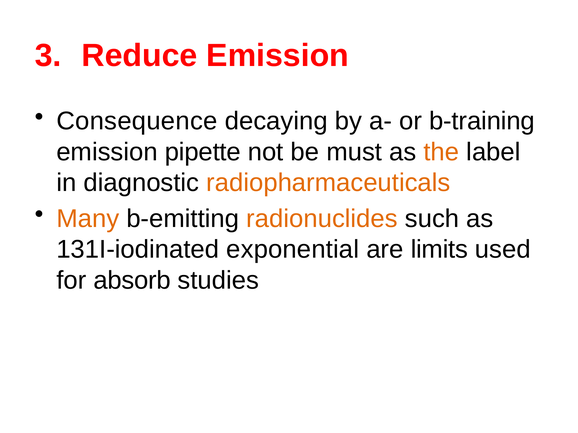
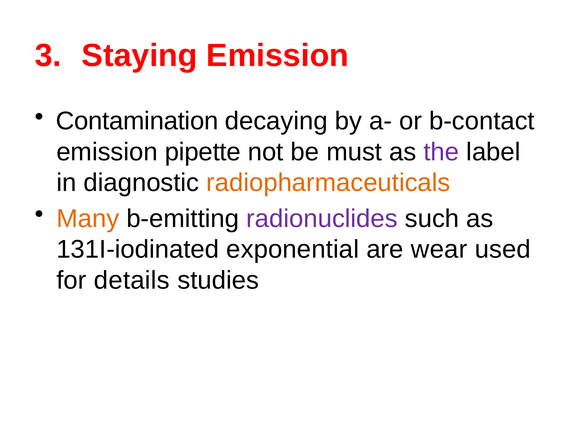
Reduce: Reduce -> Staying
Consequence: Consequence -> Contamination
b-training: b-training -> b-contact
the colour: orange -> purple
radionuclides colour: orange -> purple
limits: limits -> wear
absorb: absorb -> details
